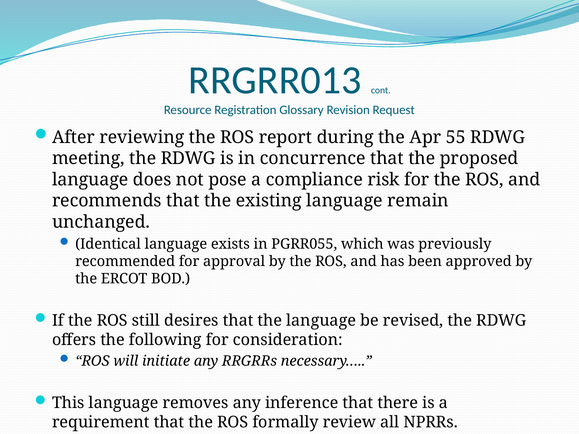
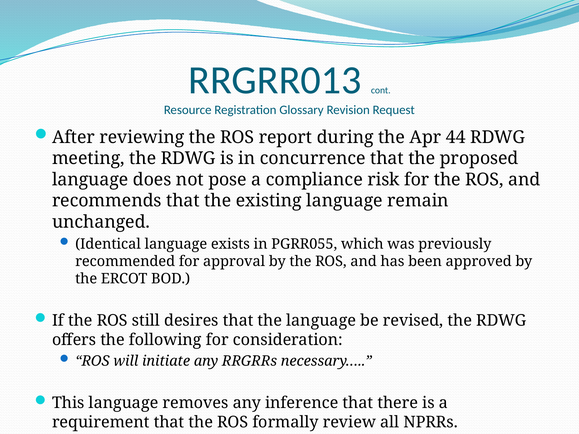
55: 55 -> 44
